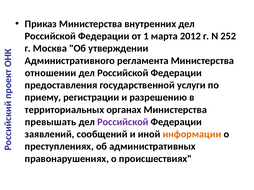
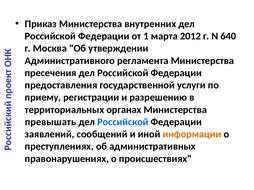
252: 252 -> 640
отношении: отношении -> пресечения
Российской at (123, 122) colour: purple -> blue
